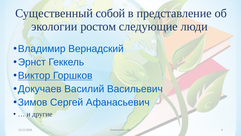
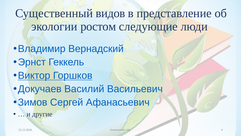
собой: собой -> видов
